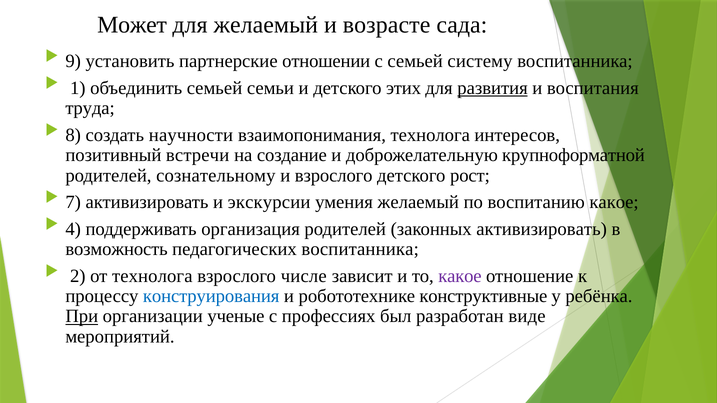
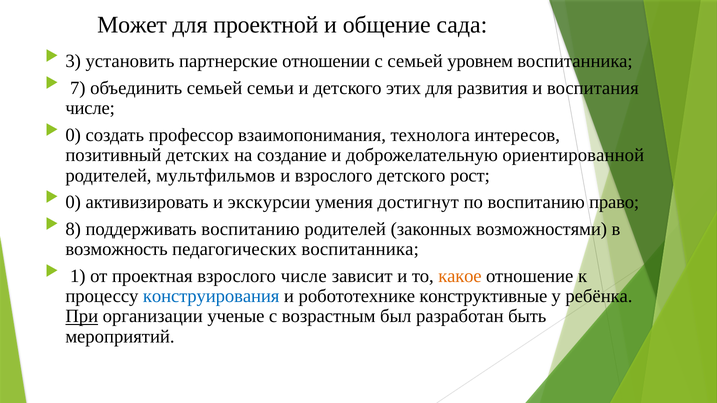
для желаемый: желаемый -> проектной
возрасте: возрасте -> общение
9: 9 -> 3
систему: систему -> уровнем
1: 1 -> 7
развития underline: present -> none
труда at (90, 108): труда -> числе
8 at (73, 135): 8 -> 0
научности: научности -> профессор
встречи: встречи -> детских
крупноформатной: крупноформатной -> ориентированной
сознательному: сознательному -> мультфильмов
7 at (73, 202): 7 -> 0
умения желаемый: желаемый -> достигнут
воспитанию какое: какое -> право
4: 4 -> 8
поддерживать организация: организация -> воспитанию
законных активизировать: активизировать -> возможностями
2: 2 -> 1
от технолога: технолога -> проектная
какое at (460, 276) colour: purple -> orange
профессиях: профессиях -> возрастным
виде: виде -> быть
